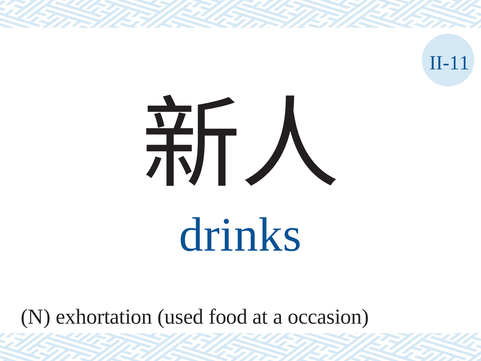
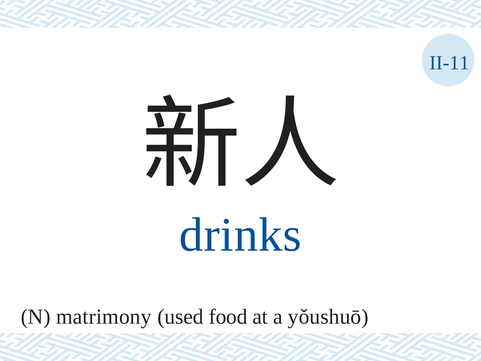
exhortation: exhortation -> matrimony
occasion: occasion -> yǒushuō
